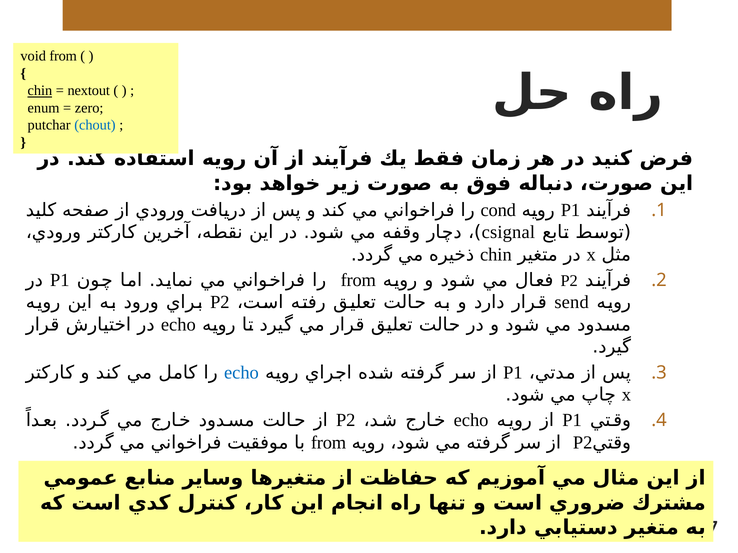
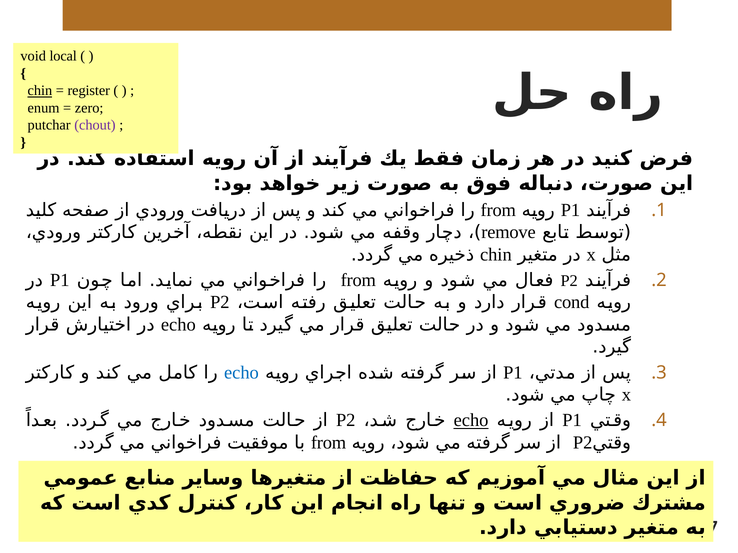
void from: from -> local
nextout: nextout -> register
chout colour: blue -> purple
cond at (498, 210): cond -> from
csignal: csignal -> remove
send: send -> cond
echo at (471, 421) underline: none -> present
